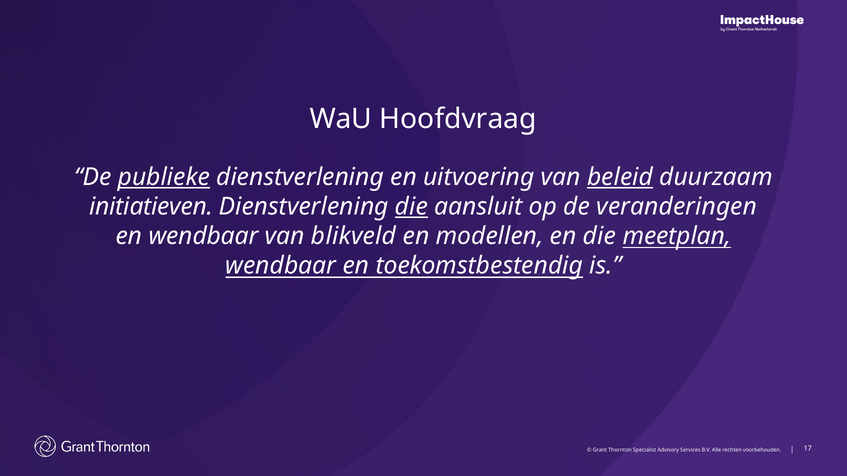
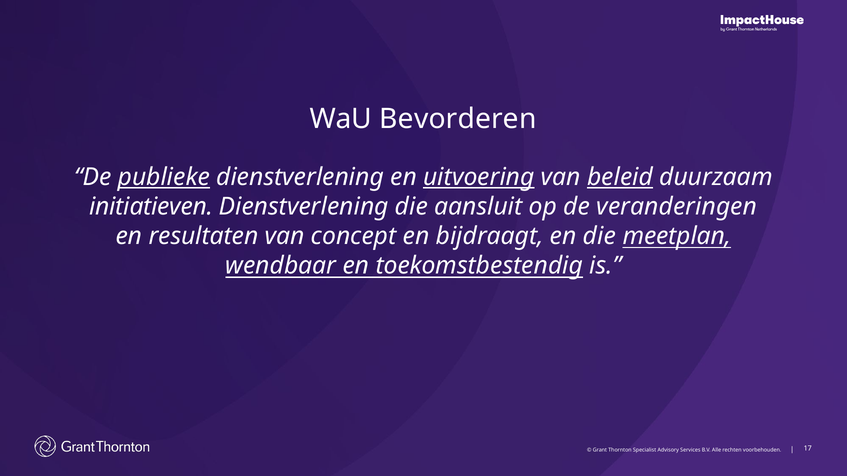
Hoofdvraag: Hoofdvraag -> Bevorderen
uitvoering underline: none -> present
die at (411, 207) underline: present -> none
en wendbaar: wendbaar -> resultaten
blikveld: blikveld -> concept
modellen: modellen -> bijdraagt
